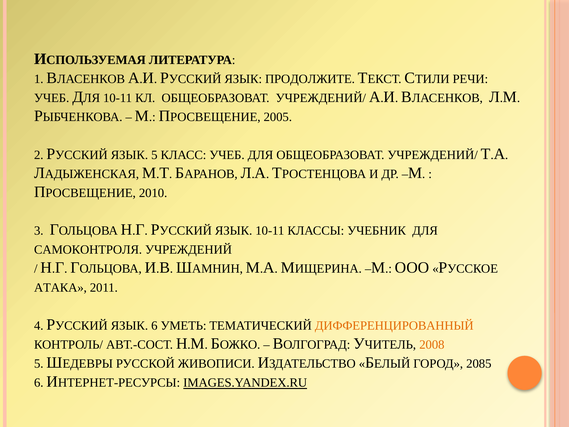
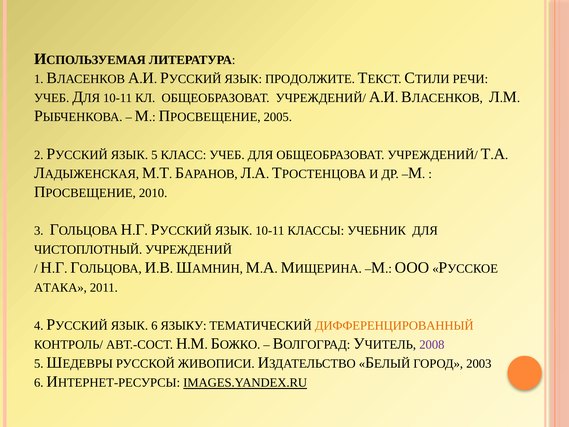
САМОКОНТРОЛЯ: САМОКОНТРОЛЯ -> ЧИСТОПЛОТНЫЙ
УМЕТЬ: УМЕТЬ -> ЯЗЫКУ
2008 colour: orange -> purple
2085: 2085 -> 2003
